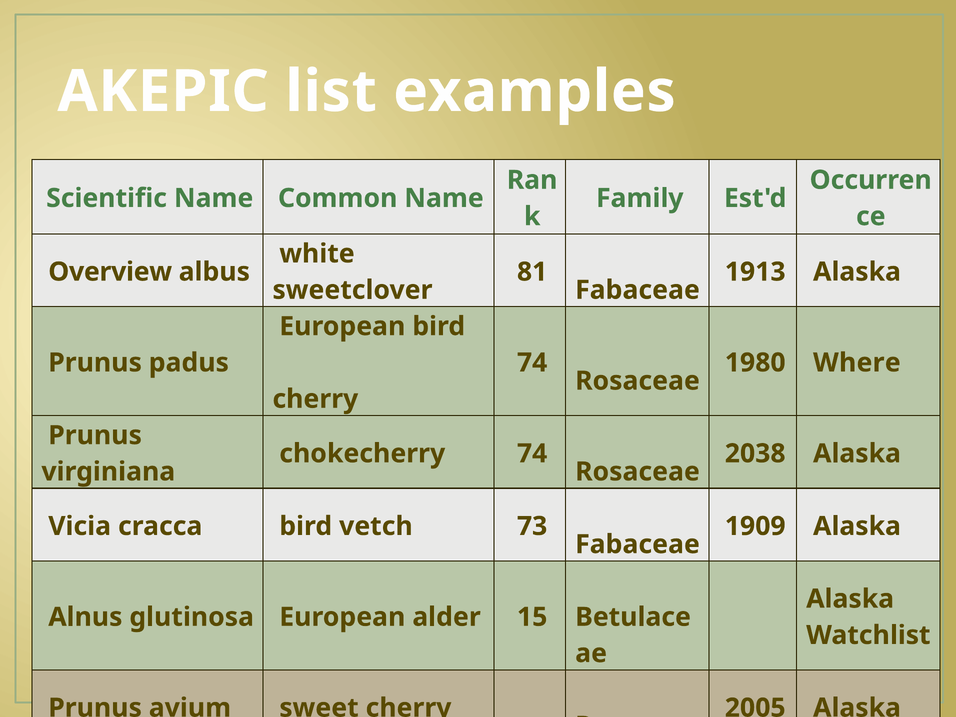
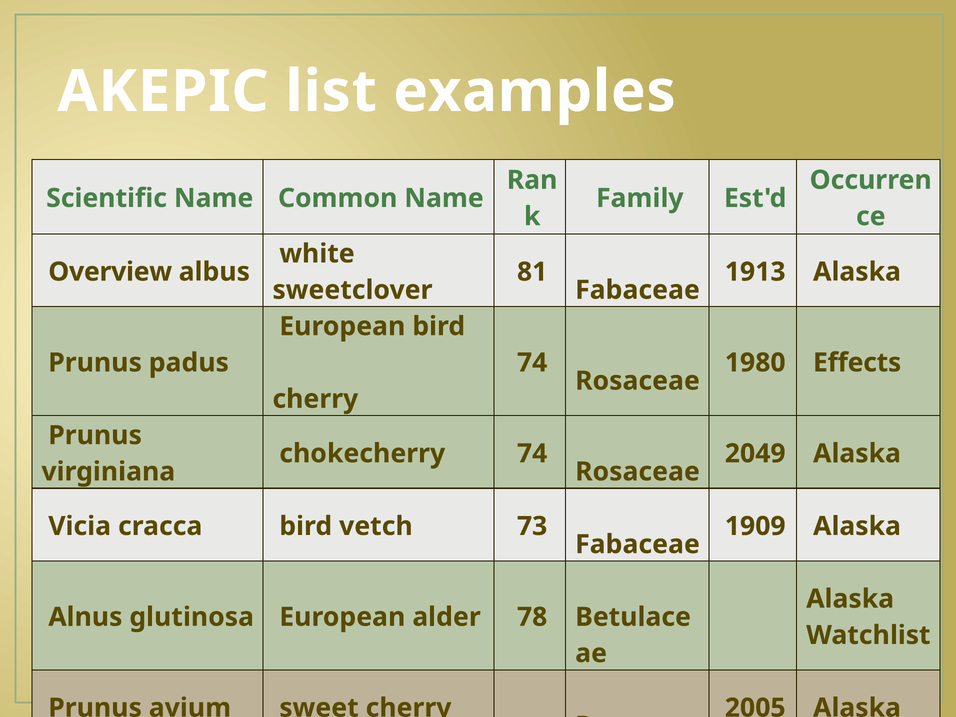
Where: Where -> Effects
2038: 2038 -> 2049
15: 15 -> 78
